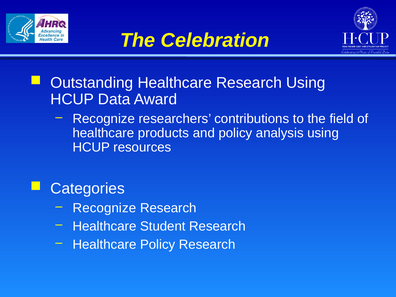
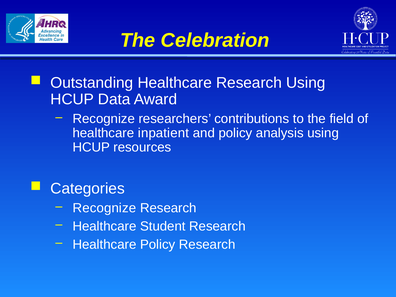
products: products -> inpatient
